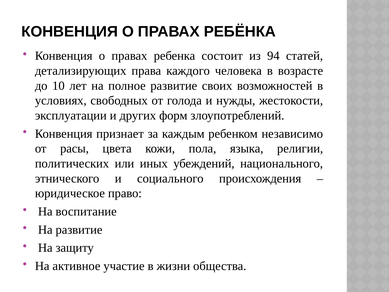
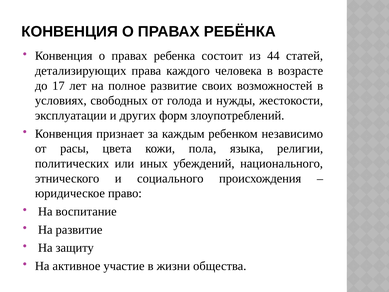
94: 94 -> 44
10: 10 -> 17
